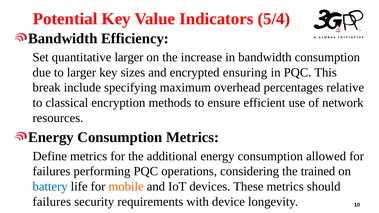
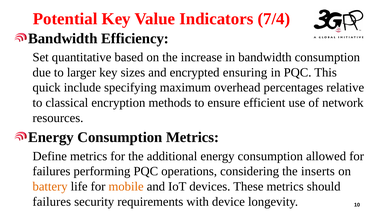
5/4: 5/4 -> 7/4
quantitative larger: larger -> based
break: break -> quick
trained: trained -> inserts
battery colour: blue -> orange
